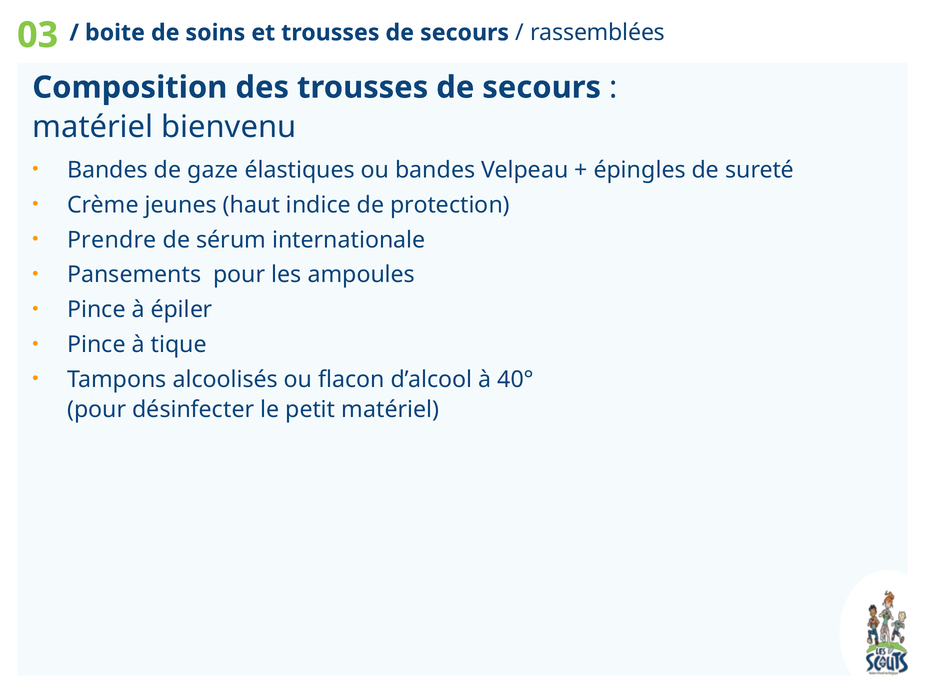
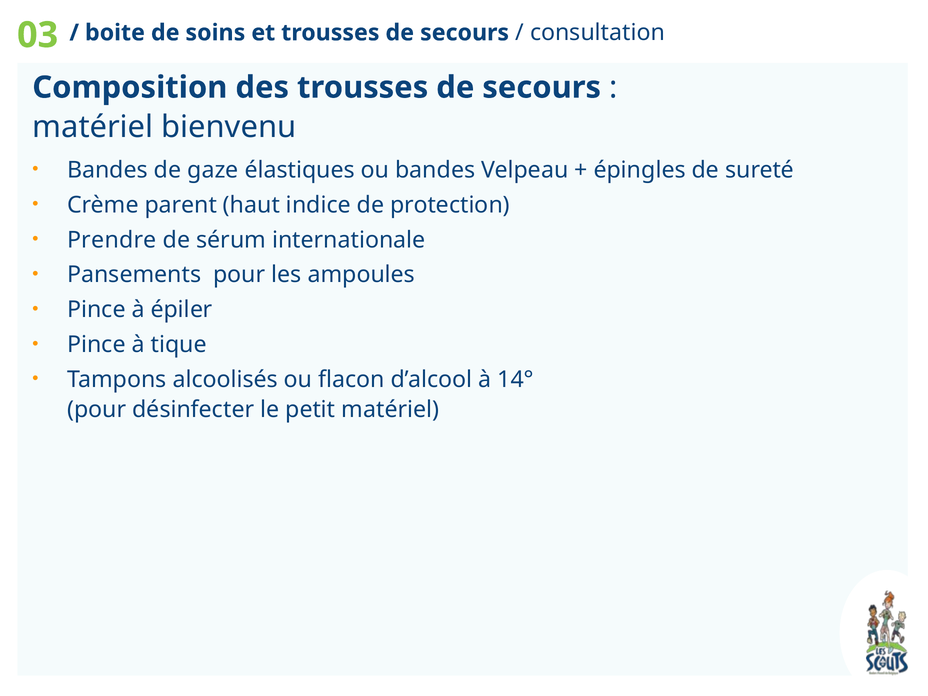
rassemblées: rassemblées -> consultation
jeunes: jeunes -> parent
40°: 40° -> 14°
